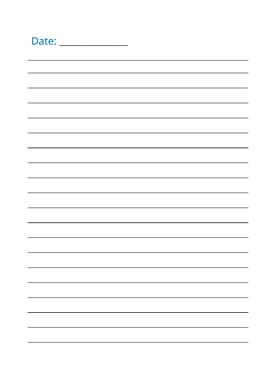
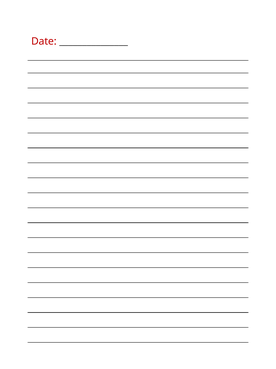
Date colour: blue -> red
